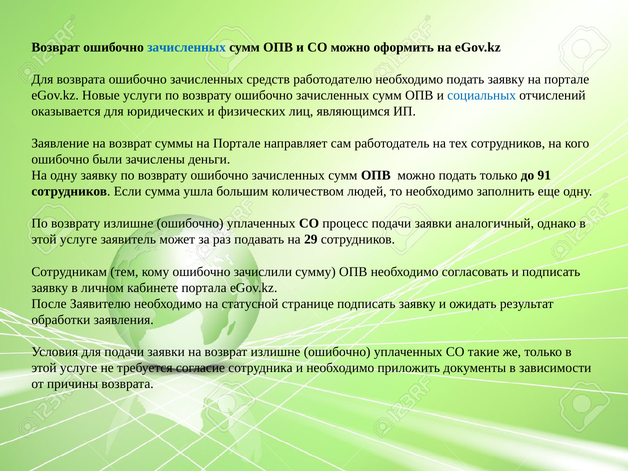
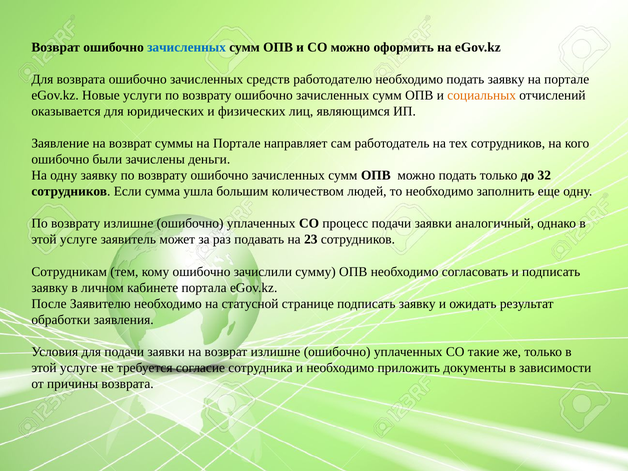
социальных colour: blue -> orange
91: 91 -> 32
29: 29 -> 23
